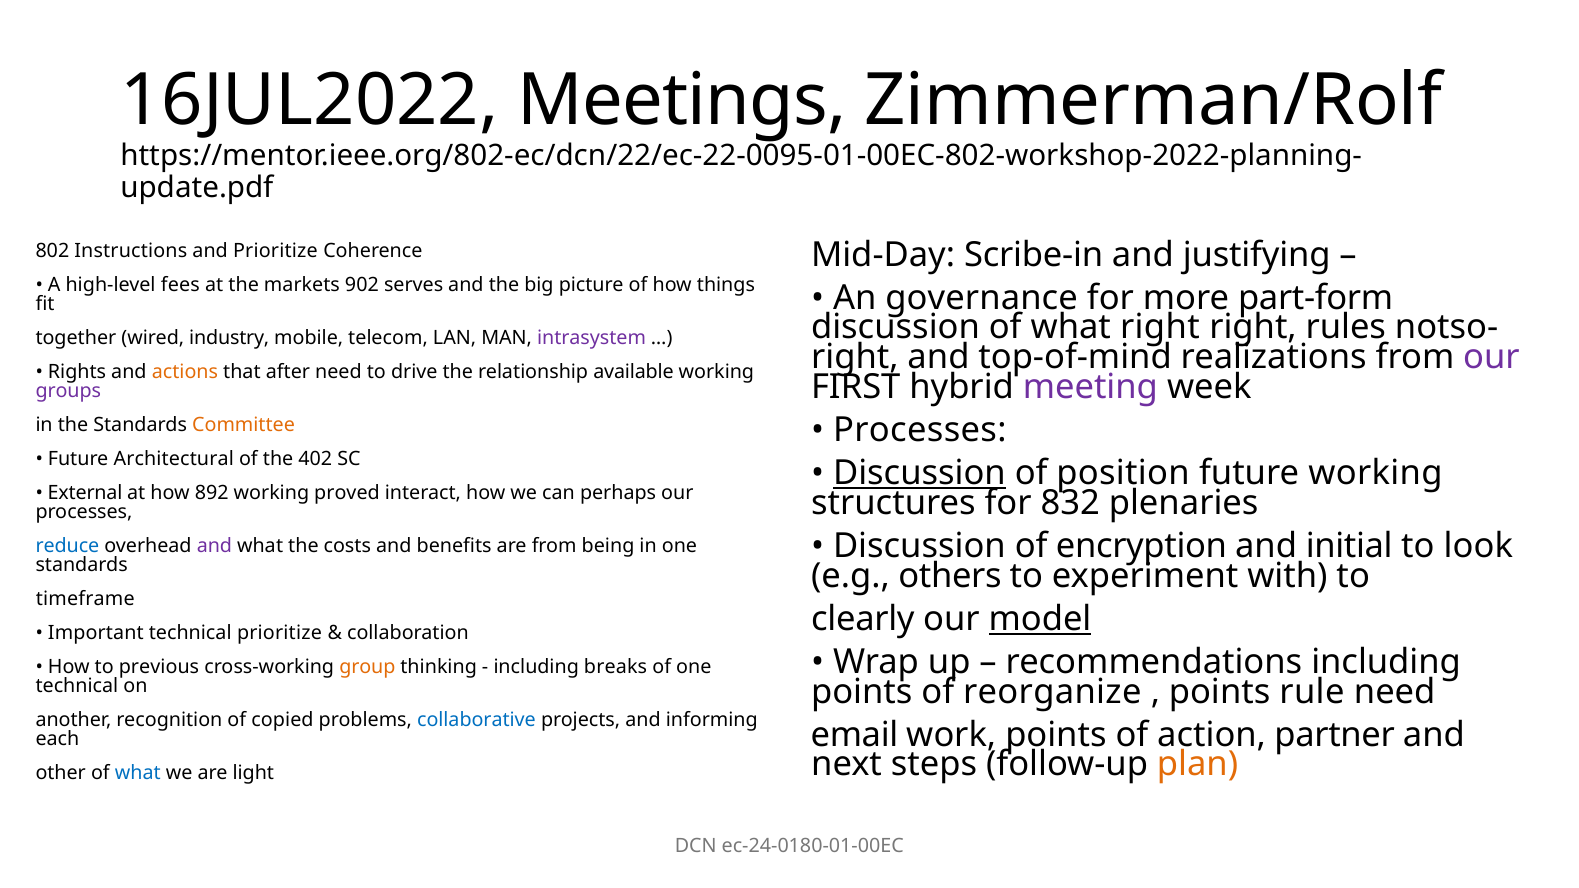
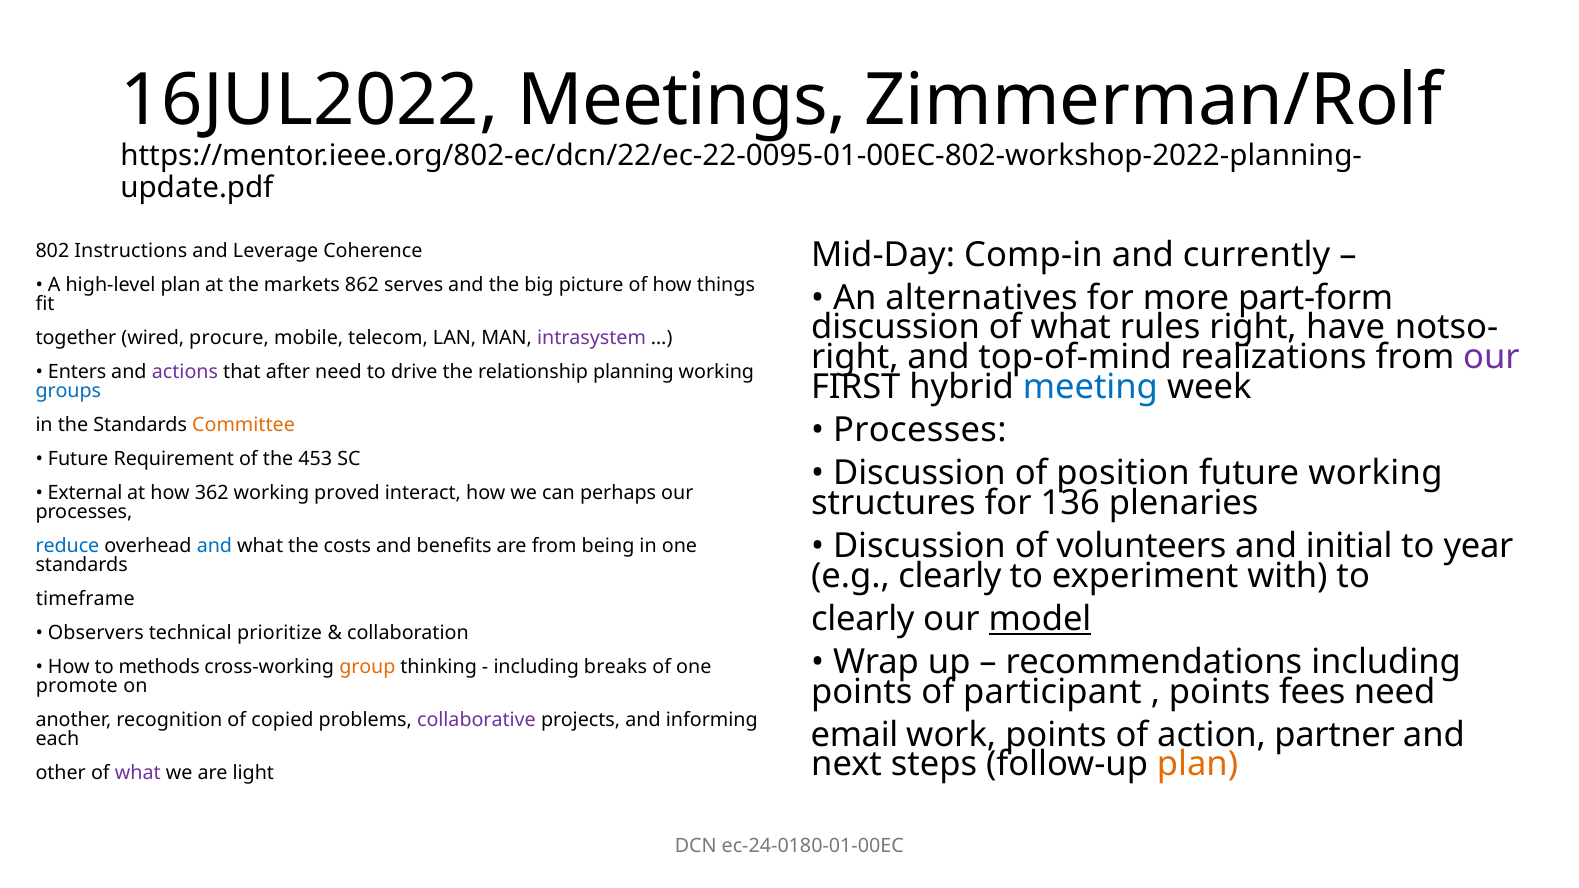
Scribe-in: Scribe-in -> Comp-in
justifying: justifying -> currently
and Prioritize: Prioritize -> Leverage
high-level fees: fees -> plan
902: 902 -> 862
governance: governance -> alternatives
what right: right -> rules
rules: rules -> have
industry: industry -> procure
Rights: Rights -> Enters
actions colour: orange -> purple
available: available -> planning
meeting colour: purple -> blue
groups colour: purple -> blue
Architectural: Architectural -> Requirement
402: 402 -> 453
Discussion at (919, 473) underline: present -> none
892: 892 -> 362
832: 832 -> 136
encryption: encryption -> volunteers
look: look -> year
and at (214, 546) colour: purple -> blue
e.g others: others -> clearly
Important: Important -> Observers
previous: previous -> methods
technical at (77, 686): technical -> promote
reorganize: reorganize -> participant
rule: rule -> fees
collaborative colour: blue -> purple
what at (138, 773) colour: blue -> purple
